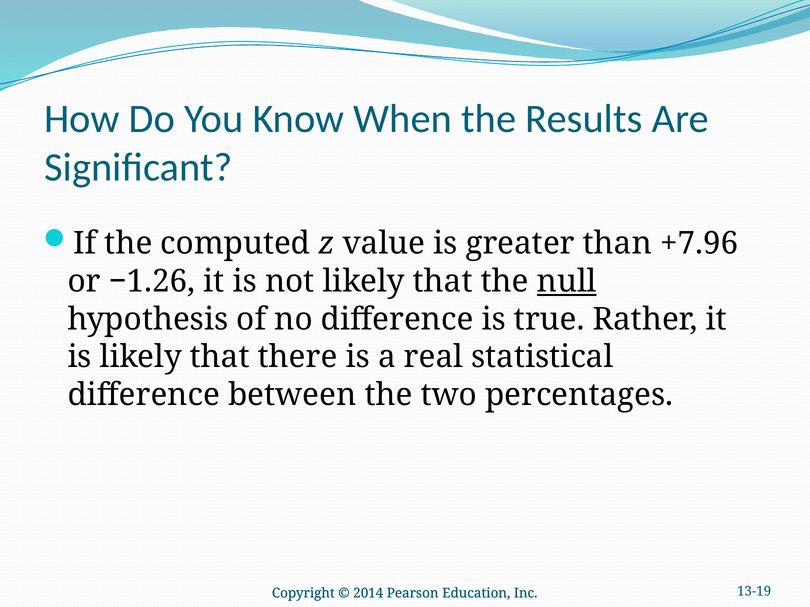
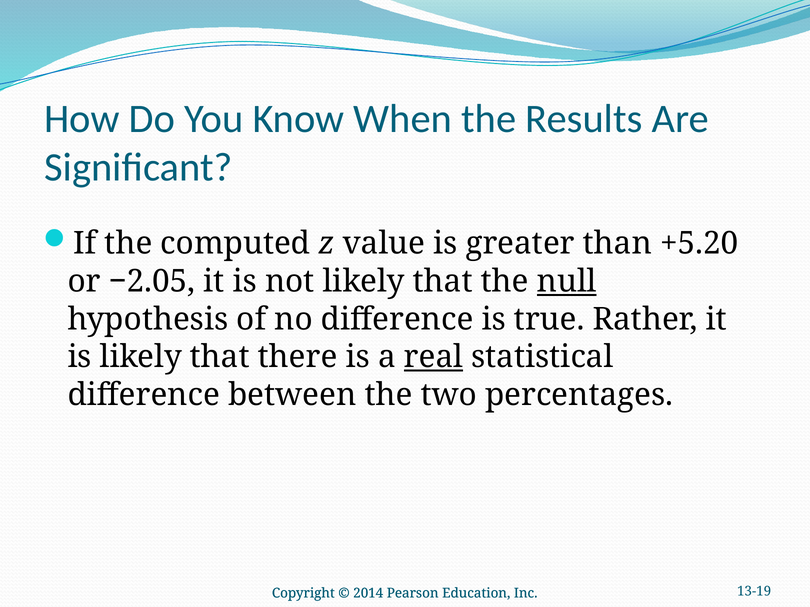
+7.96: +7.96 -> +5.20
−1.26: −1.26 -> −2.05
real underline: none -> present
